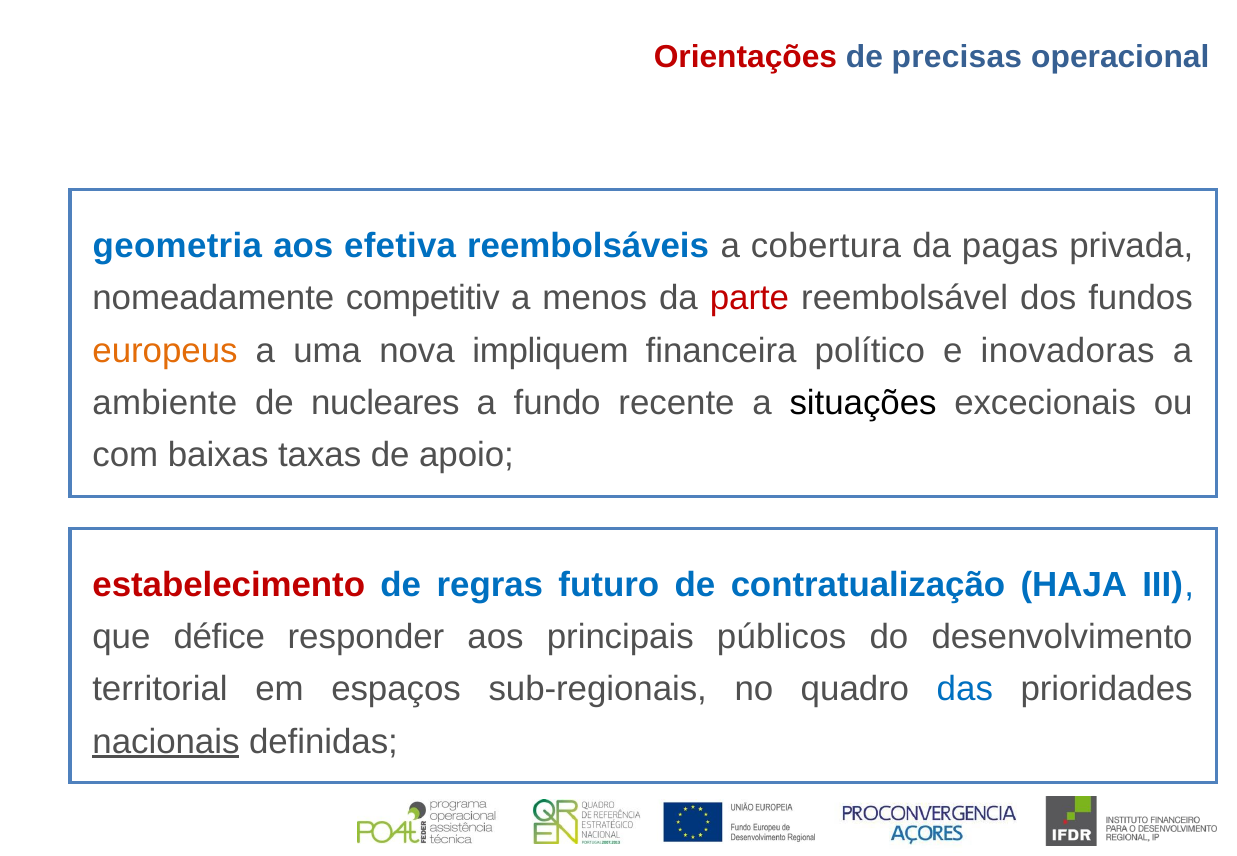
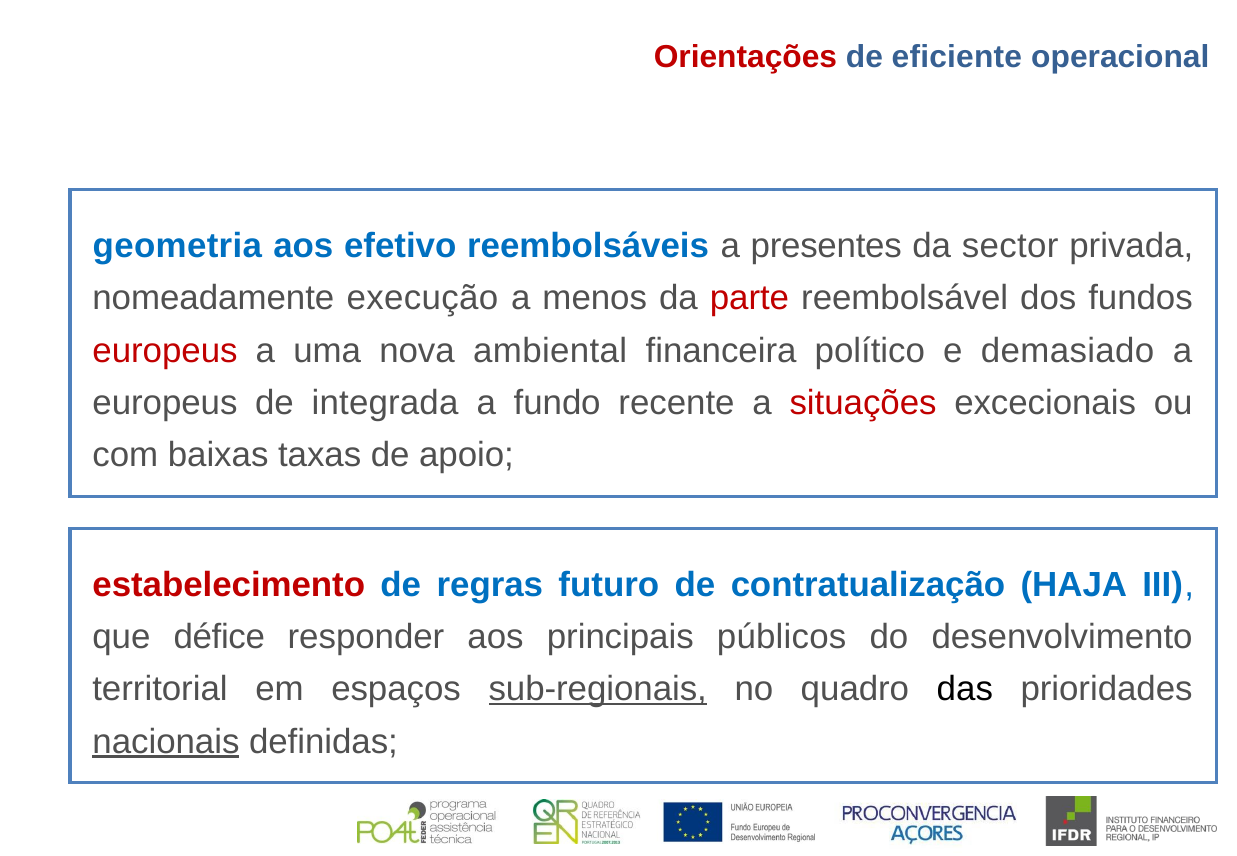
precisas: precisas -> eficiente
efetiva: efetiva -> efetivo
cobertura: cobertura -> presentes
pagas: pagas -> sector
competitiv: competitiv -> execução
europeus at (165, 351) colour: orange -> red
impliquem: impliquem -> ambiental
inovadoras: inovadoras -> demasiado
ambiente at (165, 403): ambiente -> europeus
nucleares: nucleares -> integrada
situações colour: black -> red
sub-regionais underline: none -> present
das colour: blue -> black
